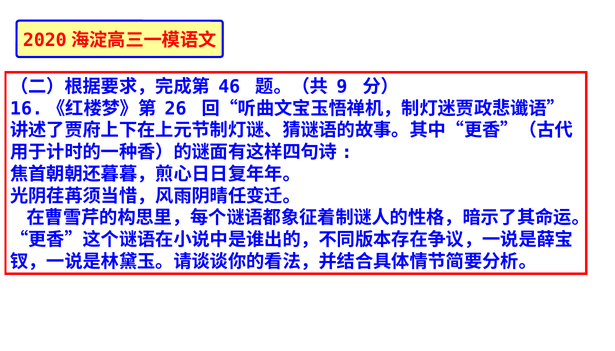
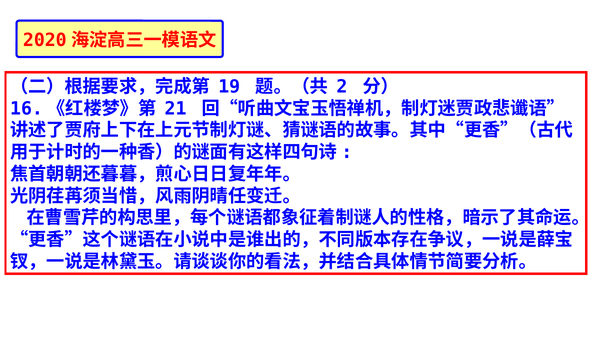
46: 46 -> 19
9: 9 -> 2
26: 26 -> 21
